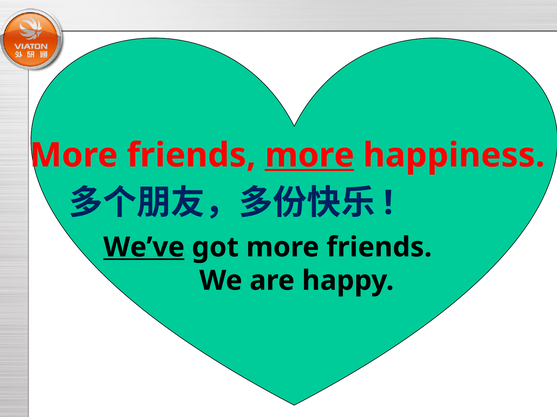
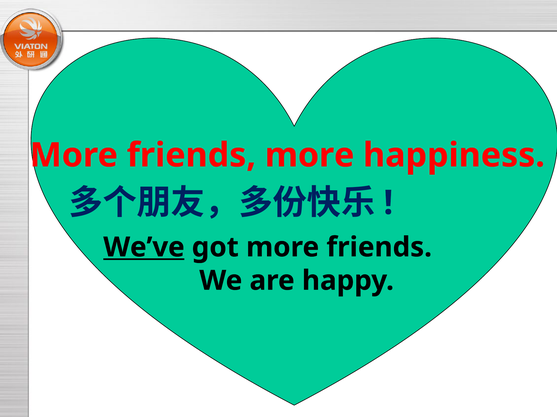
more at (310, 156) underline: present -> none
